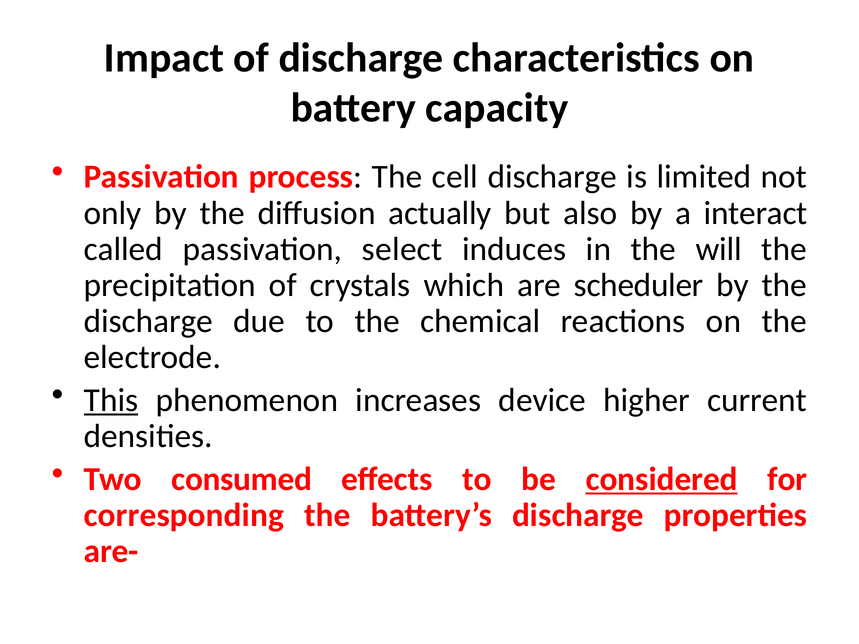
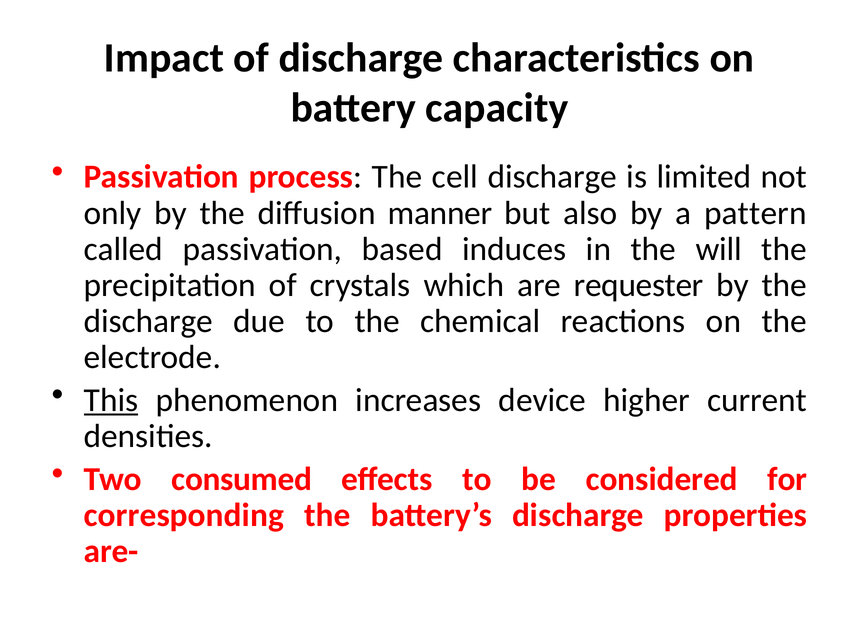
actually: actually -> manner
interact: interact -> pattern
select: select -> based
scheduler: scheduler -> requester
considered underline: present -> none
